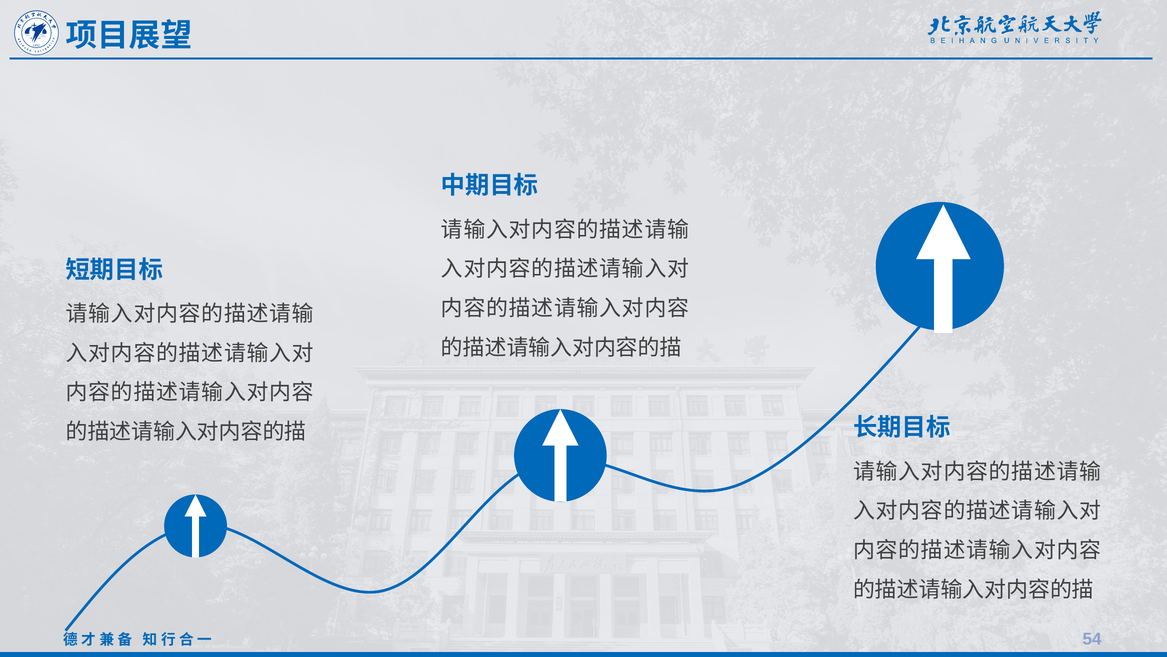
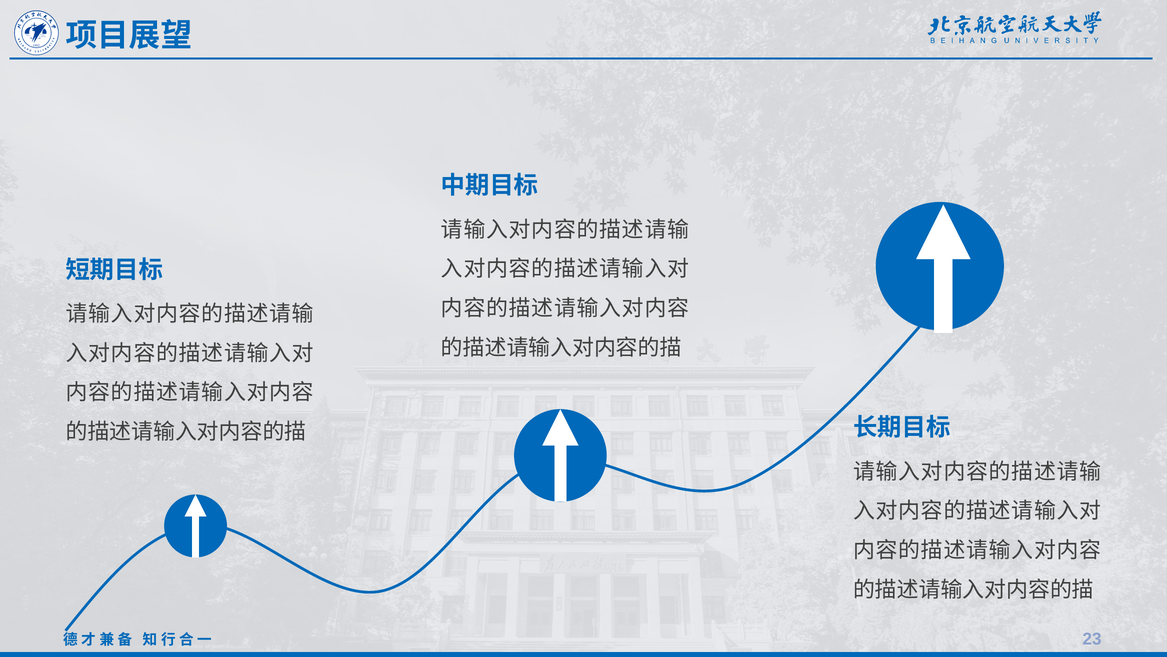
54: 54 -> 23
